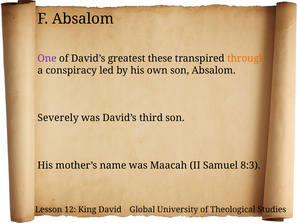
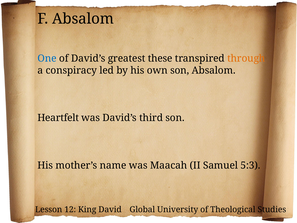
One colour: purple -> blue
Severely: Severely -> Heartfelt
8:3: 8:3 -> 5:3
